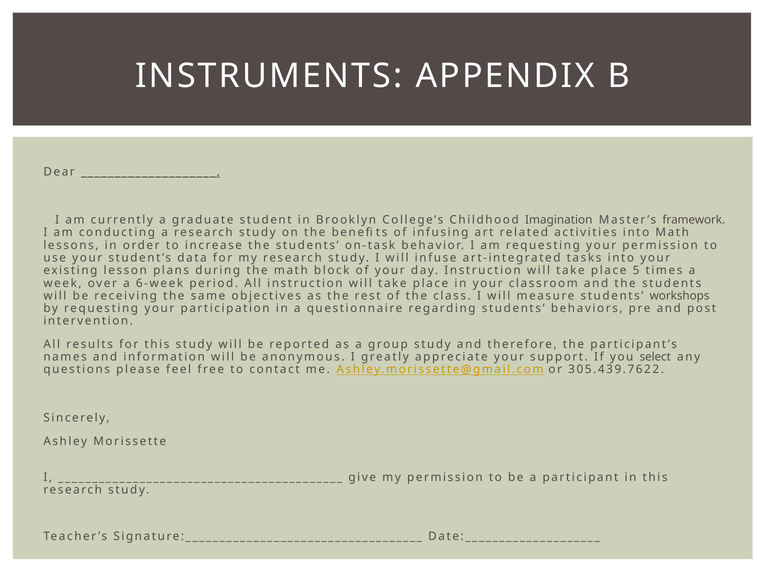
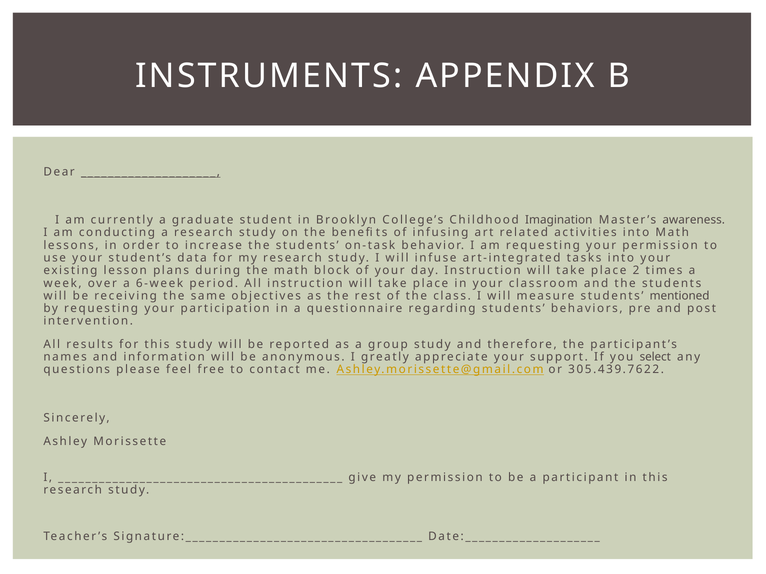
framework: framework -> awareness
5: 5 -> 2
workshops: workshops -> mentioned
